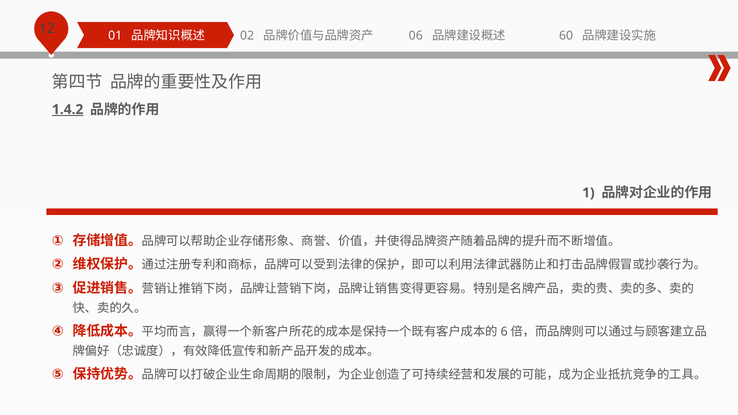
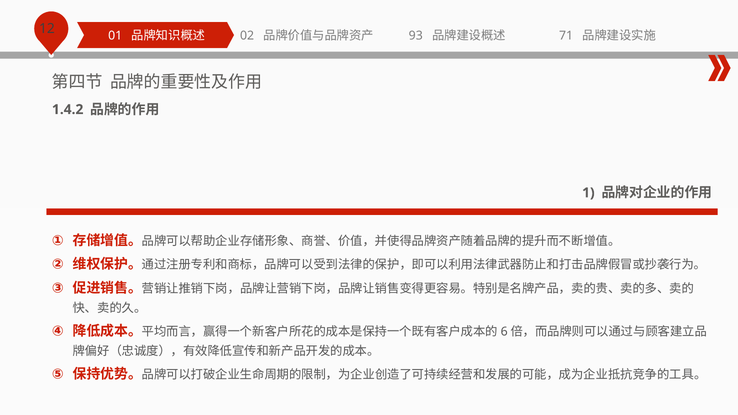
60: 60 -> 71
06: 06 -> 93
1.4.2 underline: present -> none
